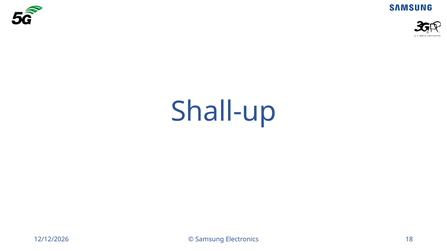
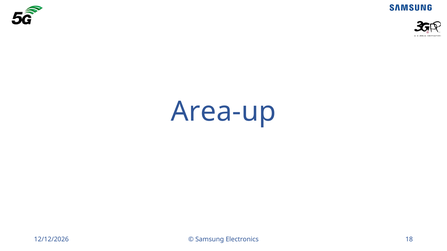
Shall-up: Shall-up -> Area-up
